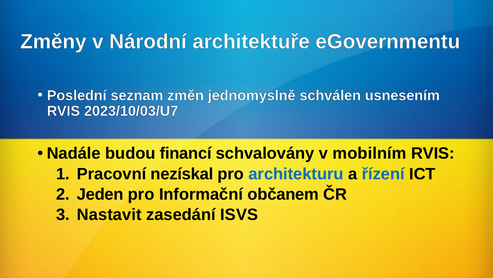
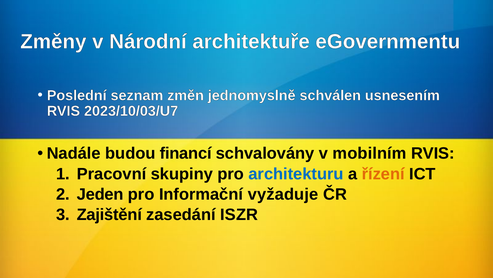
nezískal: nezískal -> skupiny
řízení colour: blue -> orange
občanem: občanem -> vyžaduje
Nastavit: Nastavit -> Zajištění
ISVS: ISVS -> ISZR
